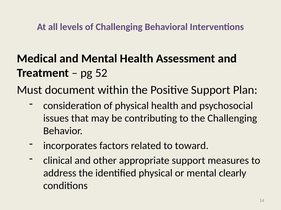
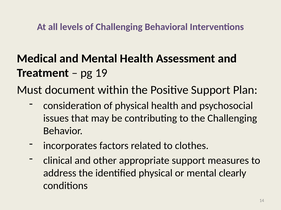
52: 52 -> 19
toward: toward -> clothes
